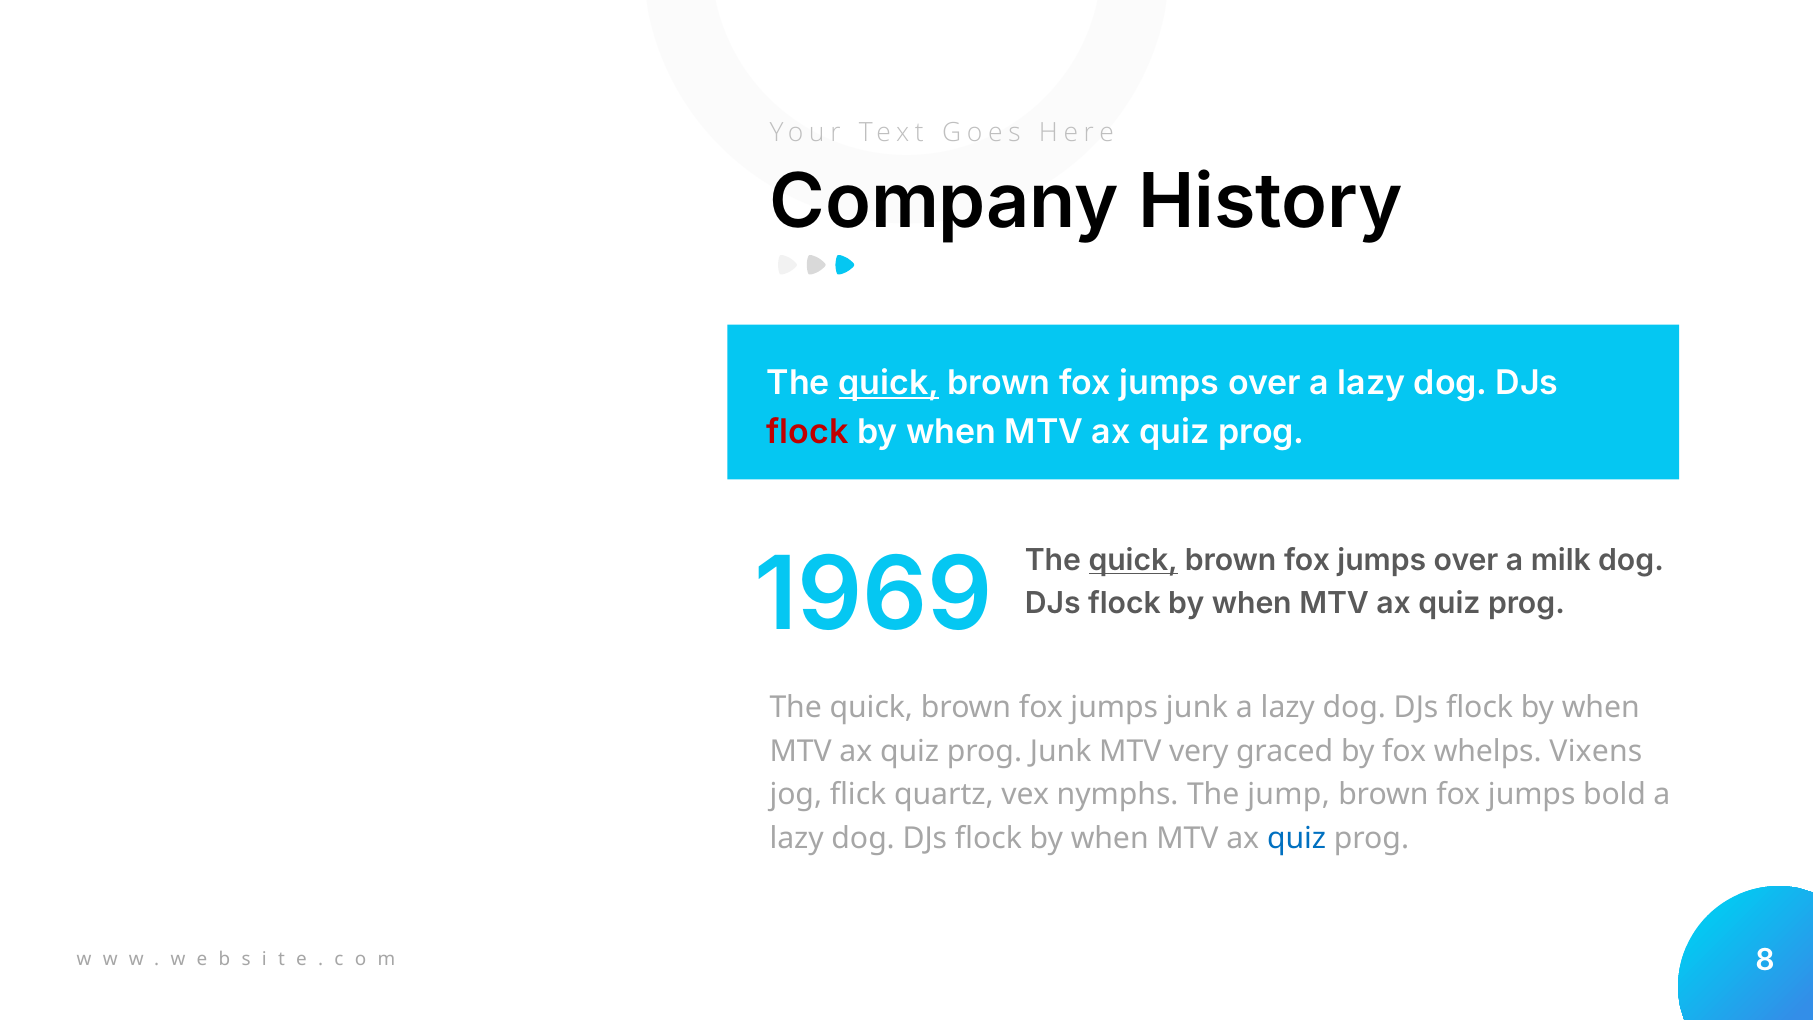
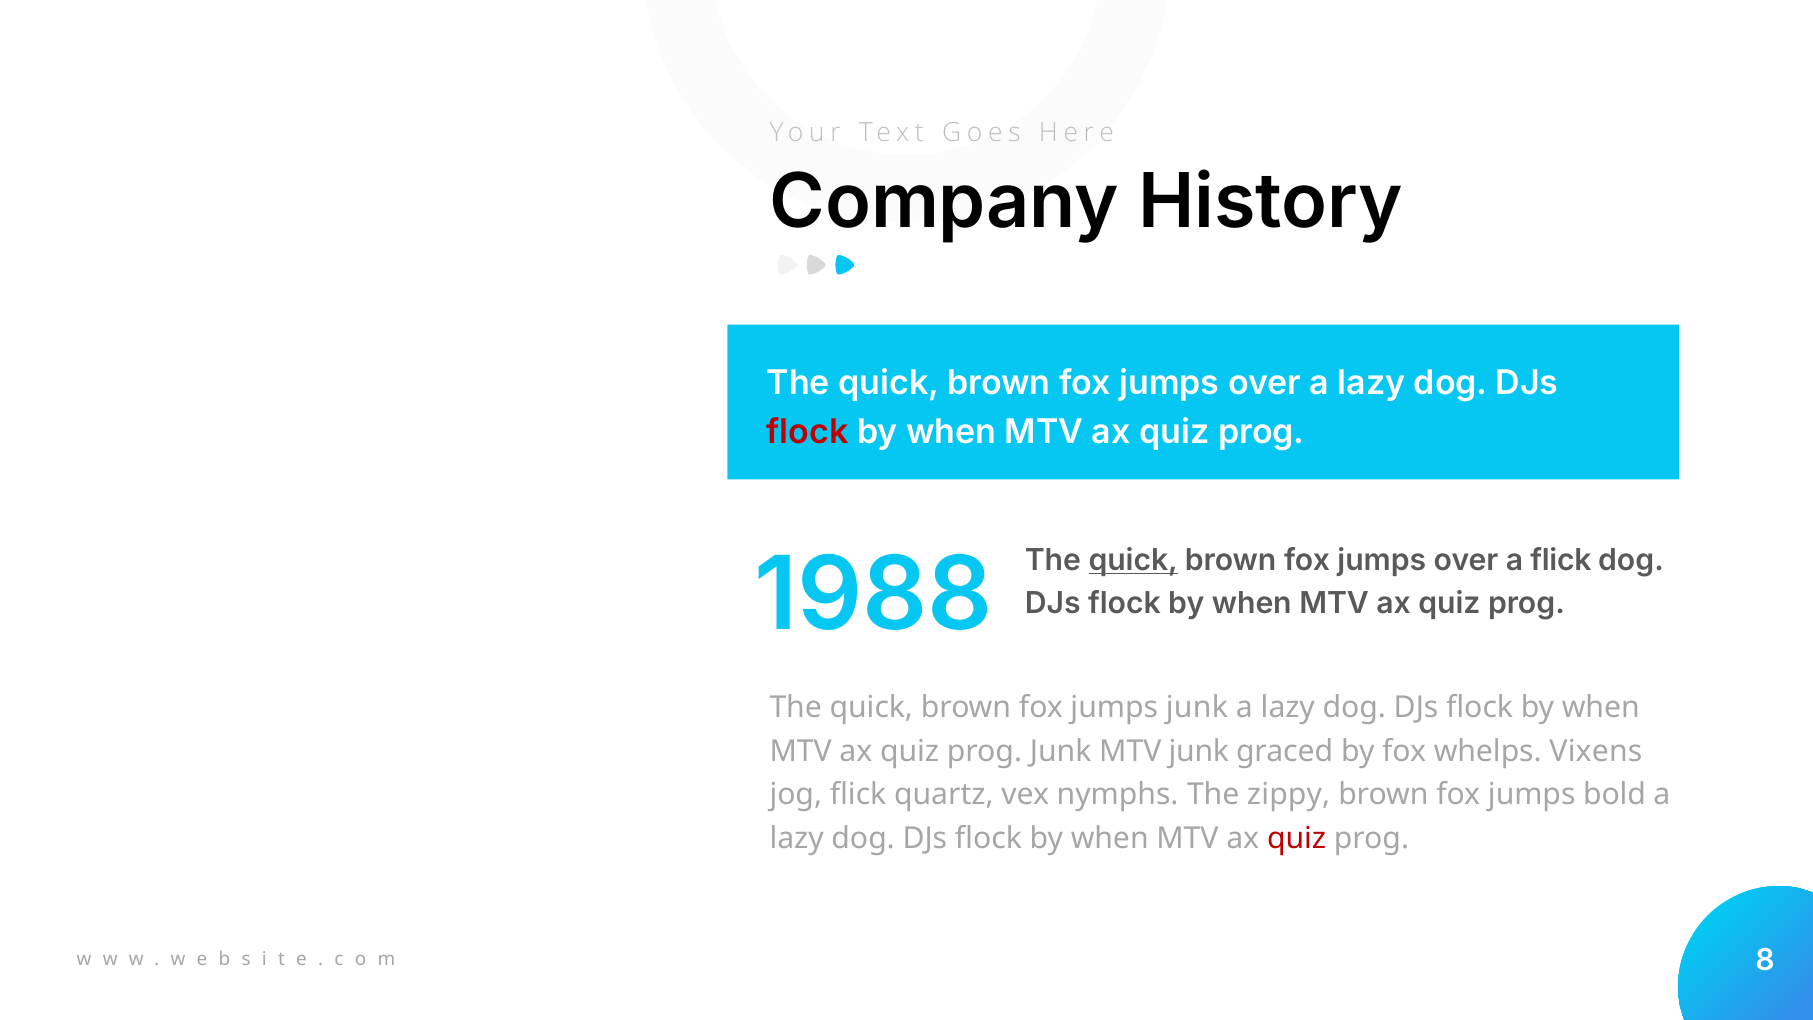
quick at (889, 383) underline: present -> none
1969: 1969 -> 1988
a milk: milk -> flick
MTV very: very -> junk
jump: jump -> zippy
quiz at (1297, 838) colour: blue -> red
